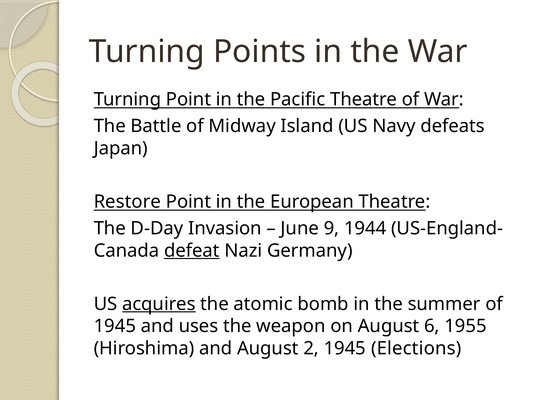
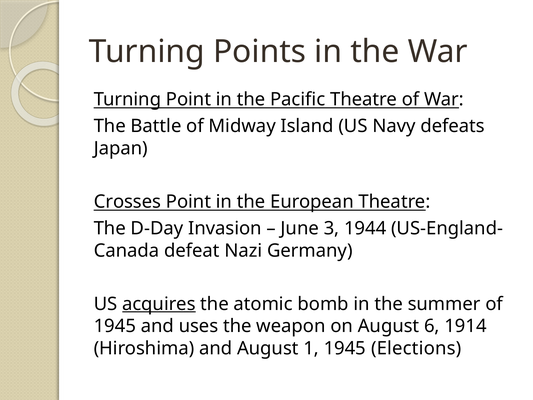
Restore: Restore -> Crosses
9: 9 -> 3
defeat underline: present -> none
1955: 1955 -> 1914
2: 2 -> 1
